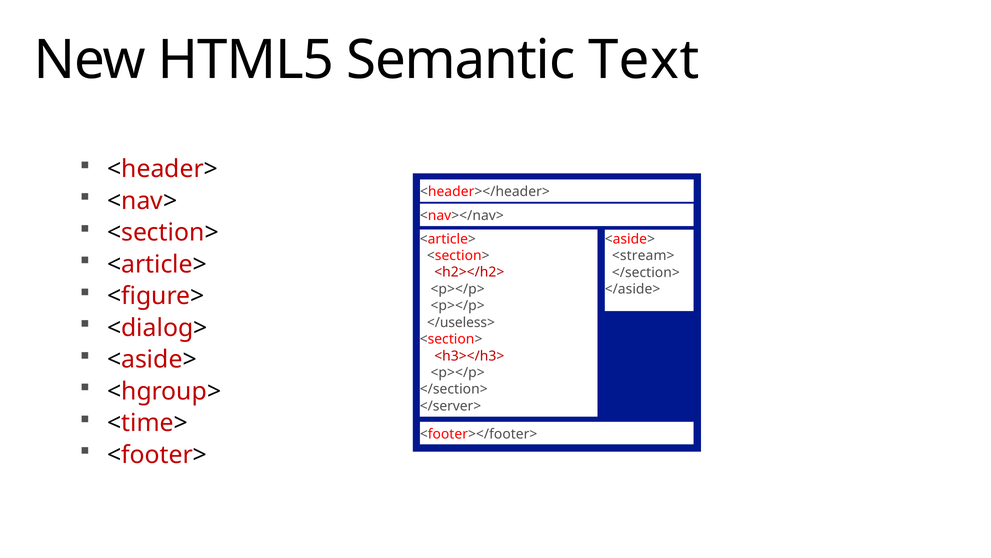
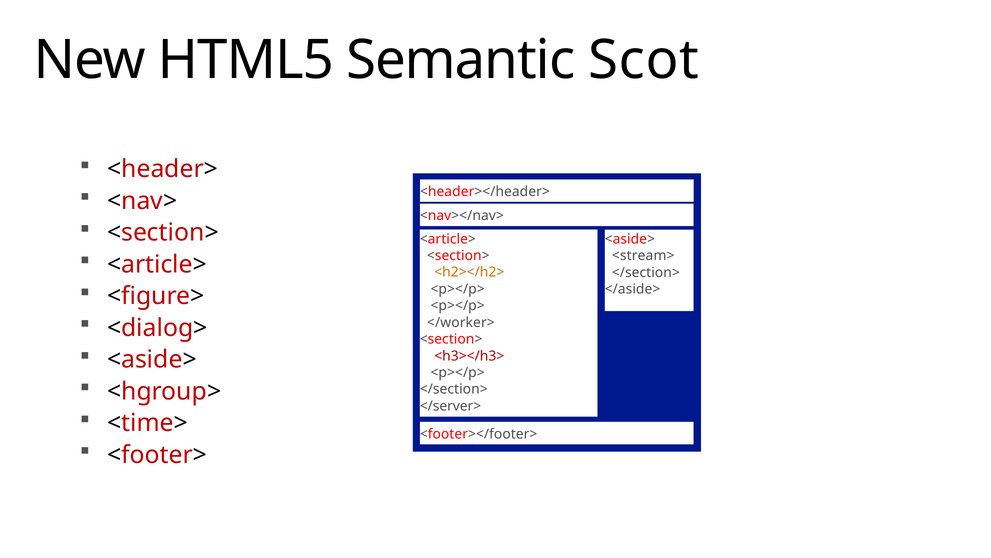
Text: Text -> Scot
<h2></h2> colour: red -> orange
</useless>: </useless> -> </worker>
